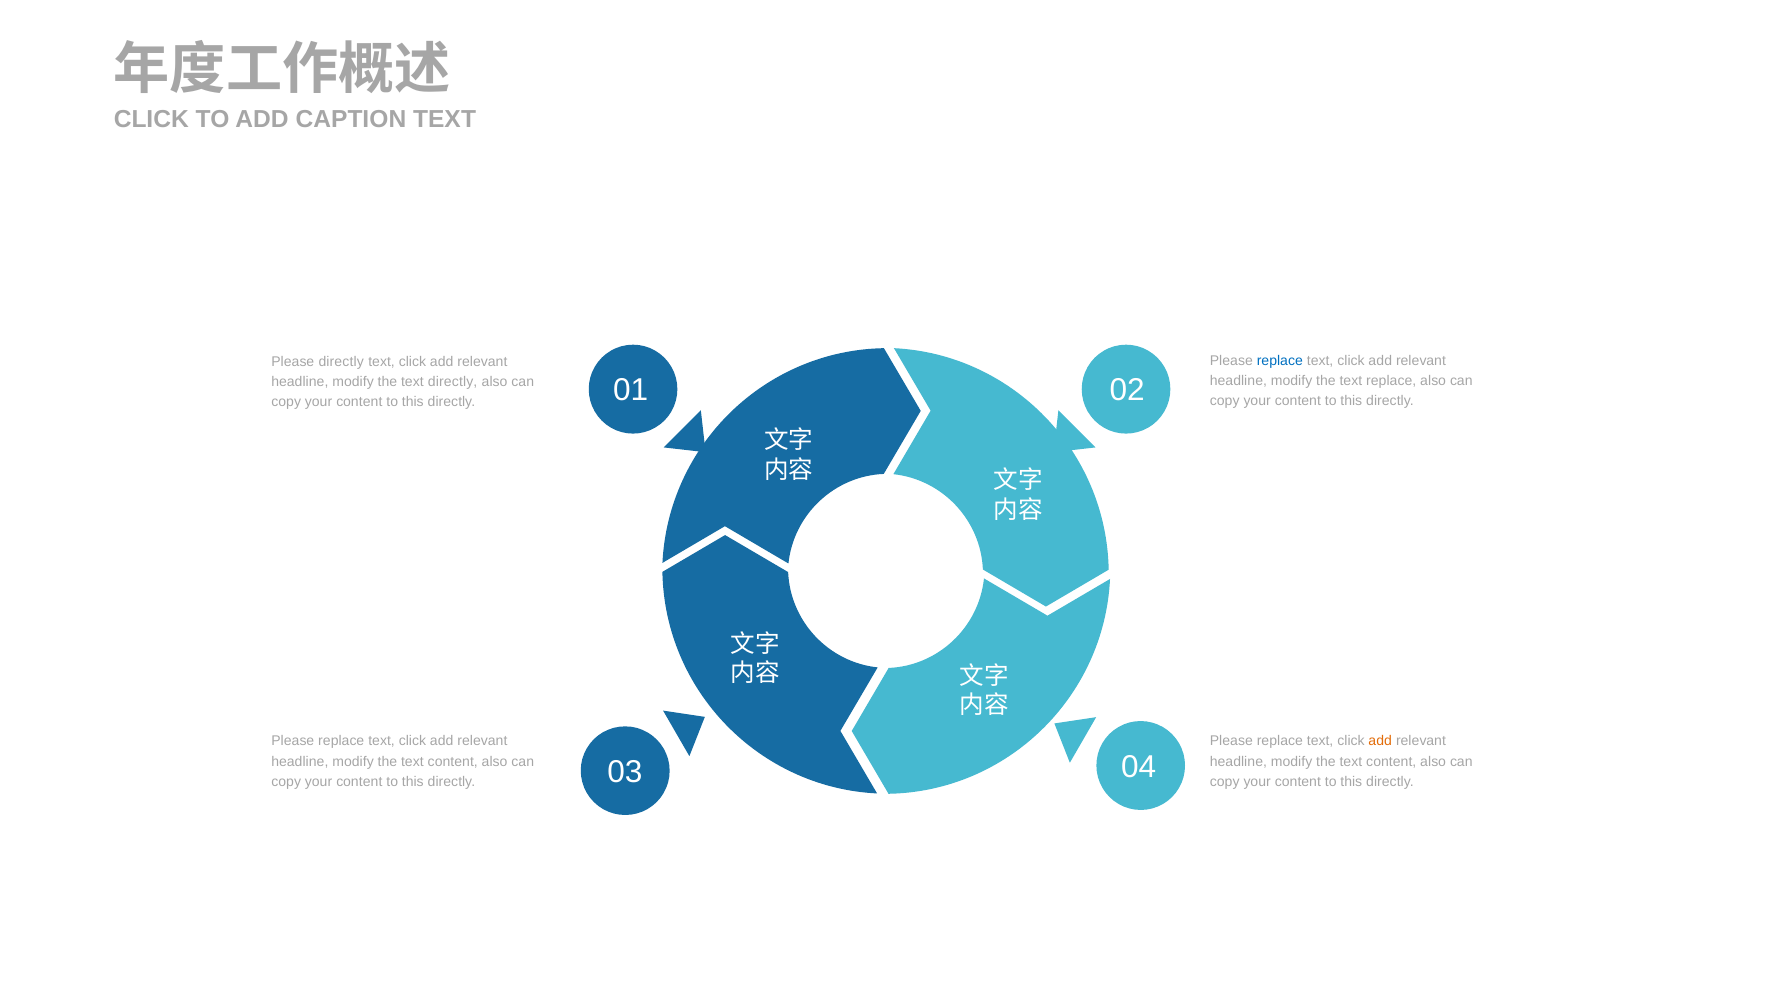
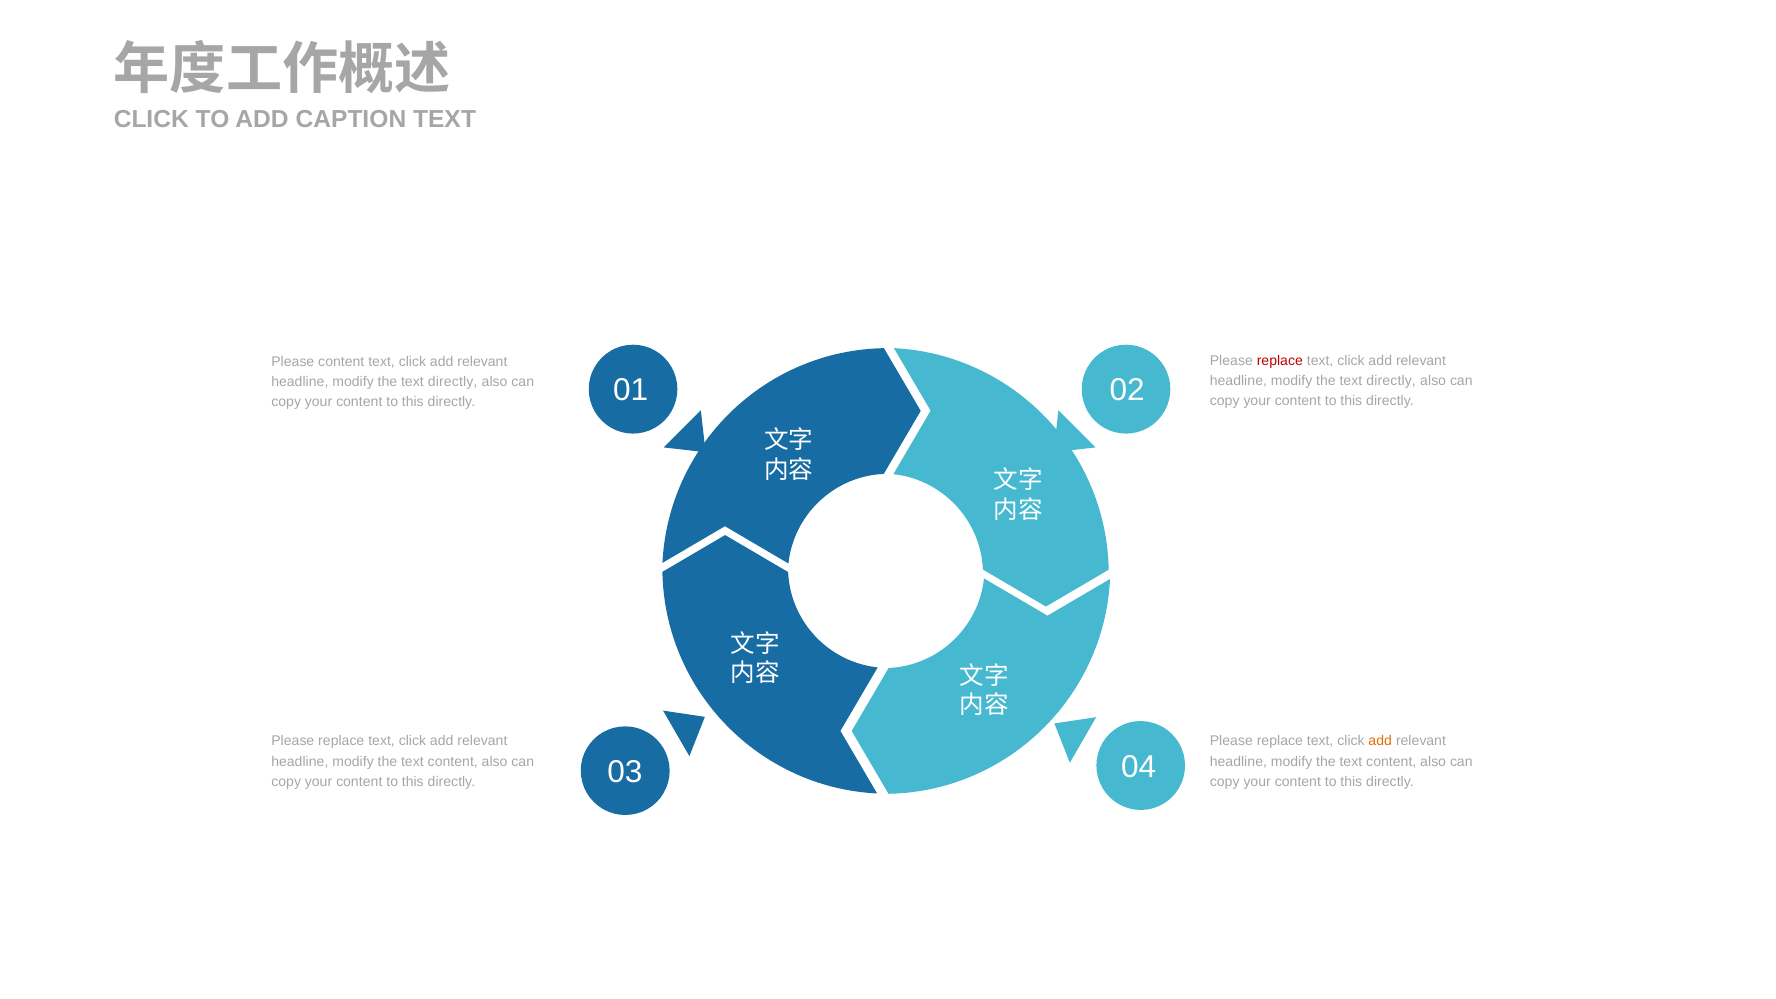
replace at (1280, 361) colour: blue -> red
Please directly: directly -> content
replace at (1391, 381): replace -> directly
